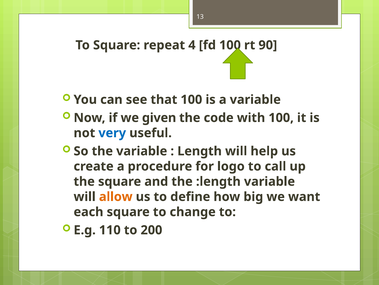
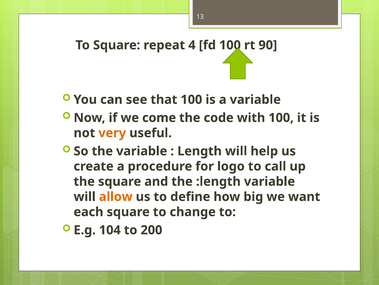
given: given -> come
very colour: blue -> orange
110: 110 -> 104
